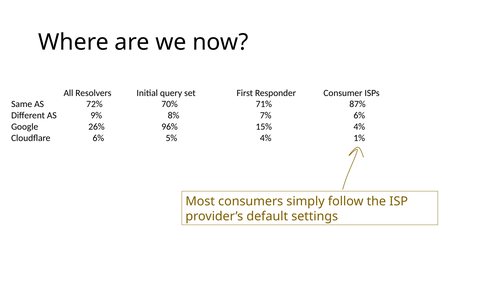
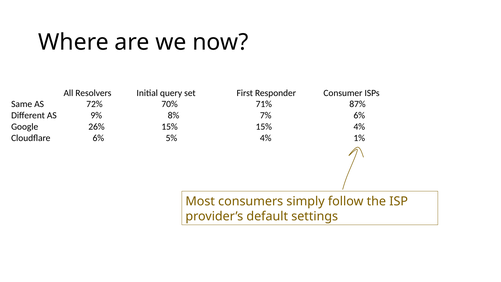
26% 96%: 96% -> 15%
